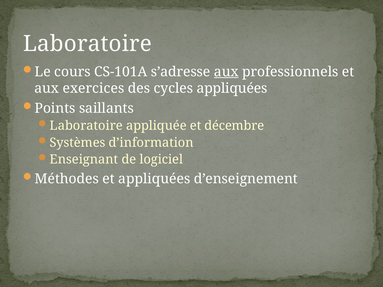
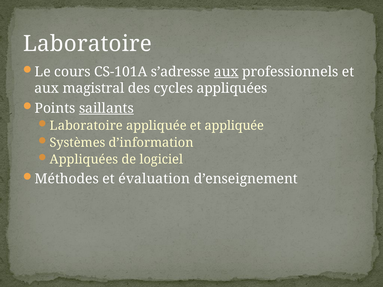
exercices: exercices -> magistral
saillants underline: none -> present
et décembre: décembre -> appliquée
Enseignant at (84, 160): Enseignant -> Appliquées
et appliquées: appliquées -> évaluation
